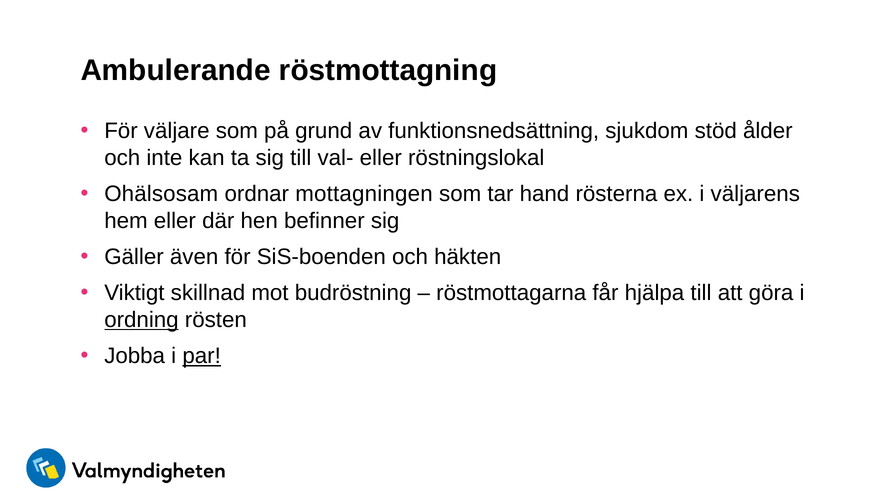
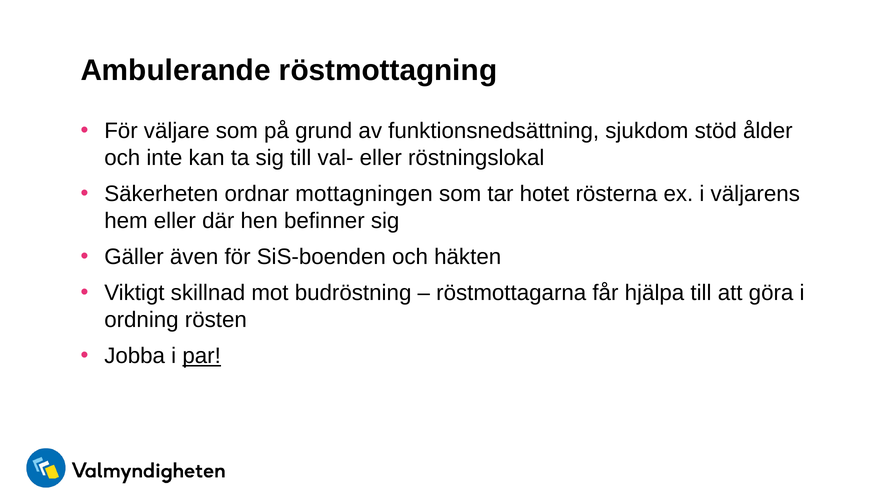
Ohälsosam: Ohälsosam -> Säkerheten
hand: hand -> hotet
ordning underline: present -> none
